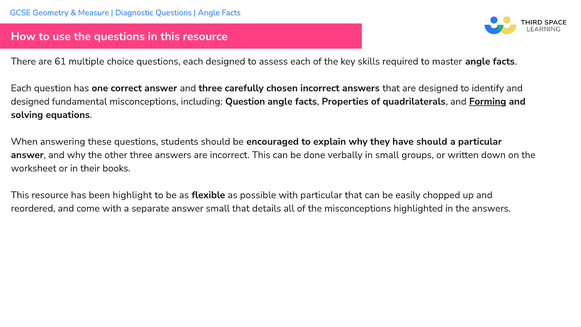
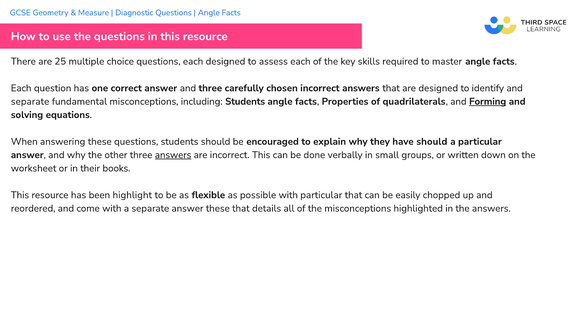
61: 61 -> 25
designed at (30, 101): designed -> separate
including Question: Question -> Students
answers at (173, 155) underline: none -> present
answer small: small -> these
